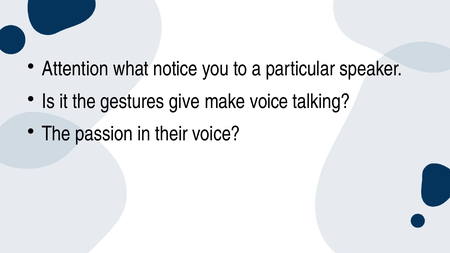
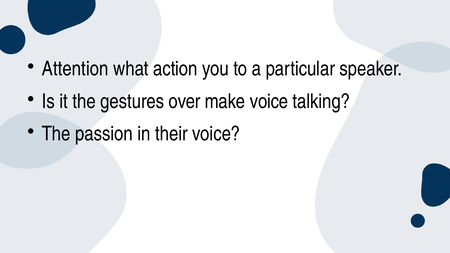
notice: notice -> action
give: give -> over
